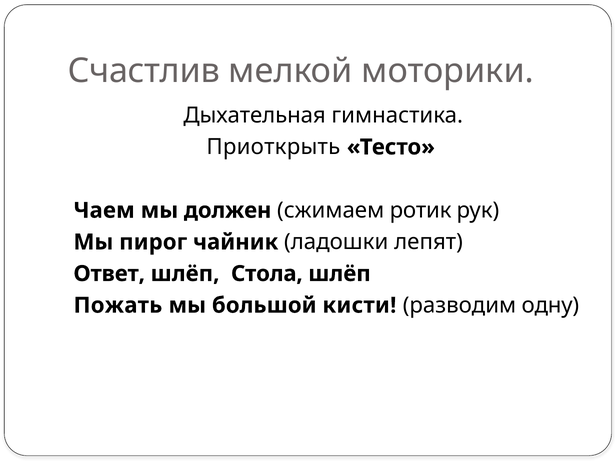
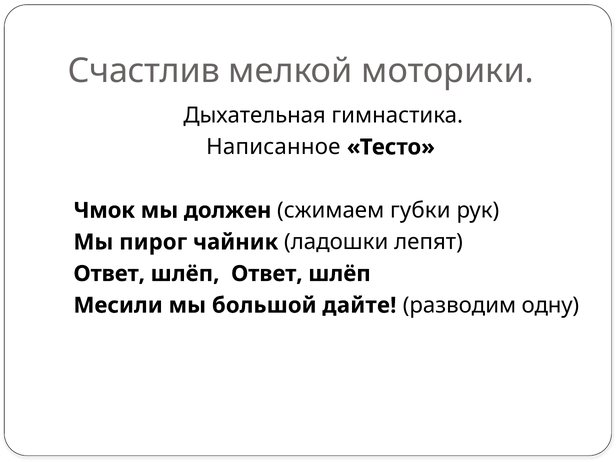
Приоткрыть: Приоткрыть -> Написанное
Чаем: Чаем -> Чмок
ротик: ротик -> губки
шлёп Стола: Стола -> Ответ
Пожать: Пожать -> Месили
кисти: кисти -> дайте
